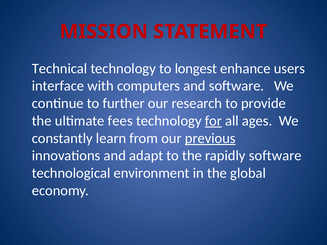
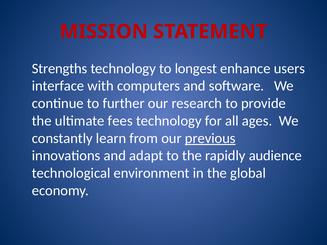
Technical: Technical -> Strengths
for underline: present -> none
rapidly software: software -> audience
